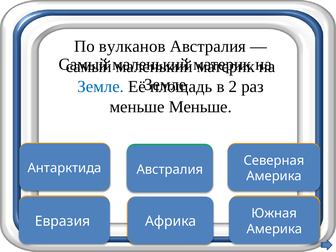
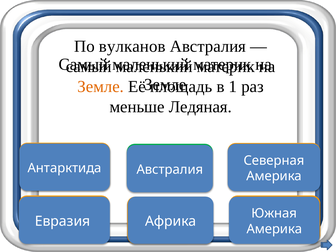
Земле at (101, 87) colour: blue -> orange
2: 2 -> 1
меньше Меньше: Меньше -> Ледяная
